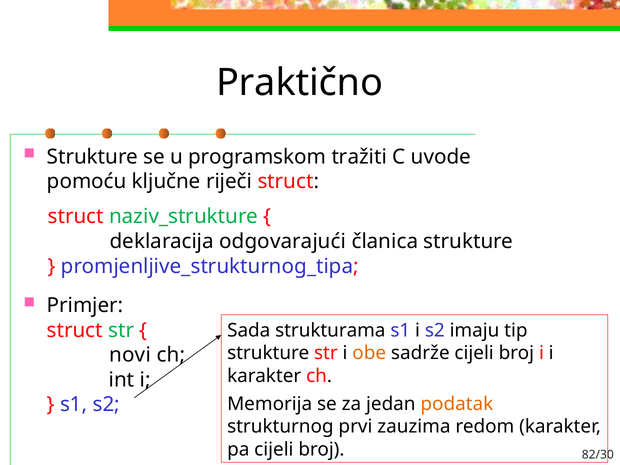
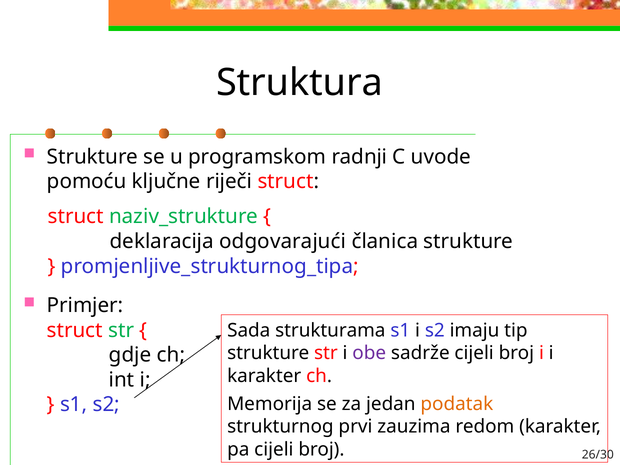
Praktično: Praktično -> Struktura
tražiti: tražiti -> radnji
obe colour: orange -> purple
novi: novi -> gdje
82/30: 82/30 -> 26/30
